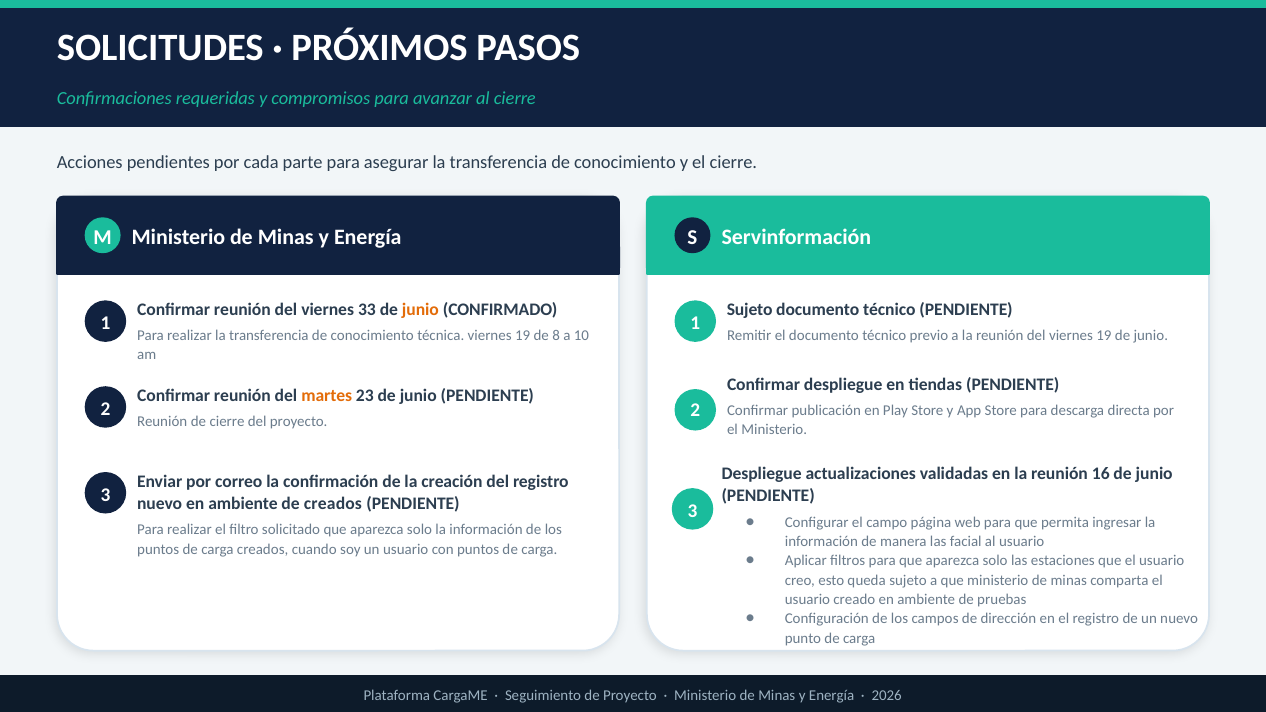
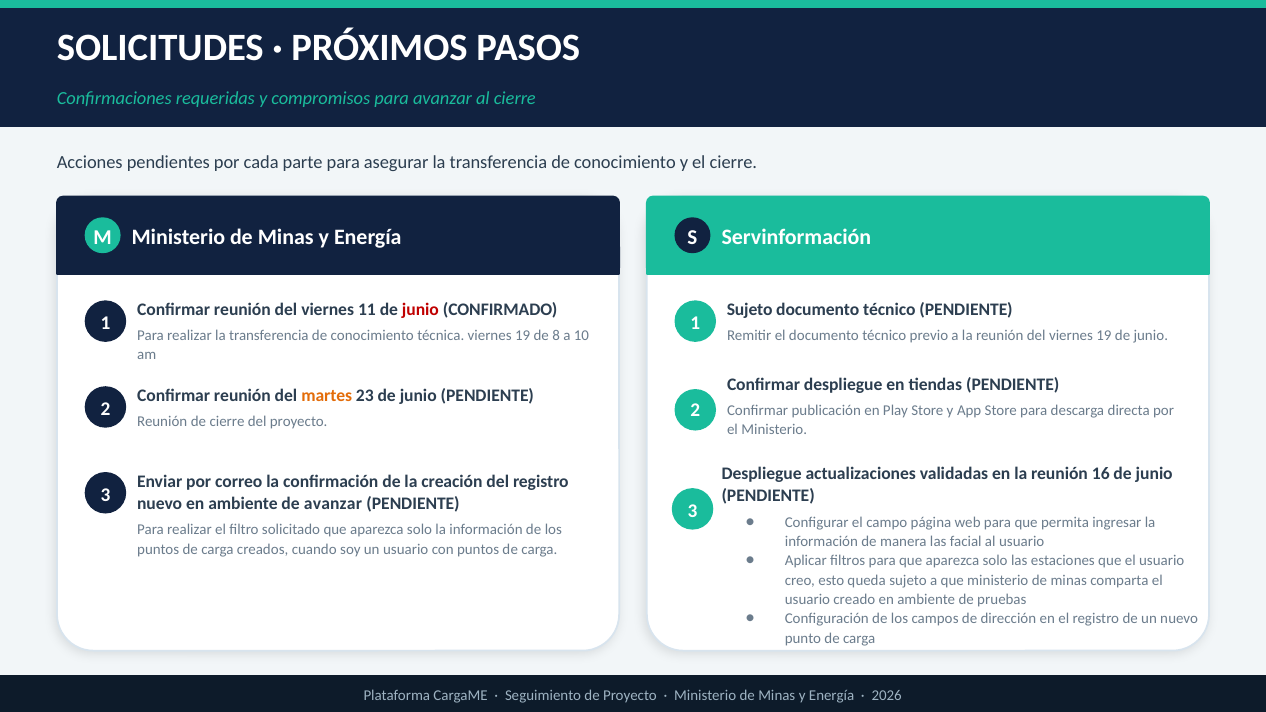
33: 33 -> 11
junio at (420, 310) colour: orange -> red
de creados: creados -> avanzar
